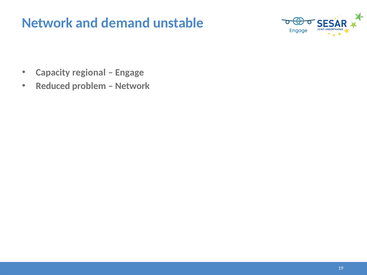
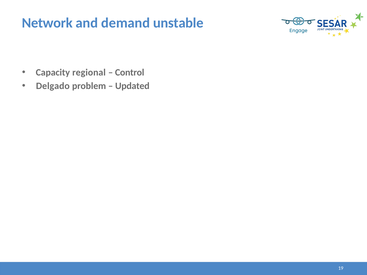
Engage: Engage -> Control
Reduced: Reduced -> Delgado
Network at (132, 86): Network -> Updated
